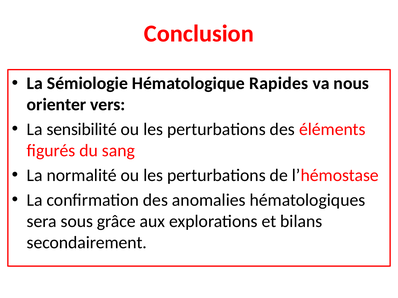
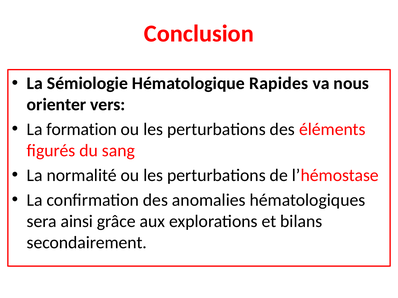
sensibilité: sensibilité -> formation
sous: sous -> ainsi
